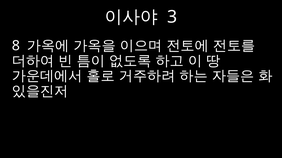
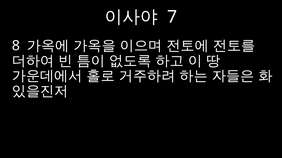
3: 3 -> 7
